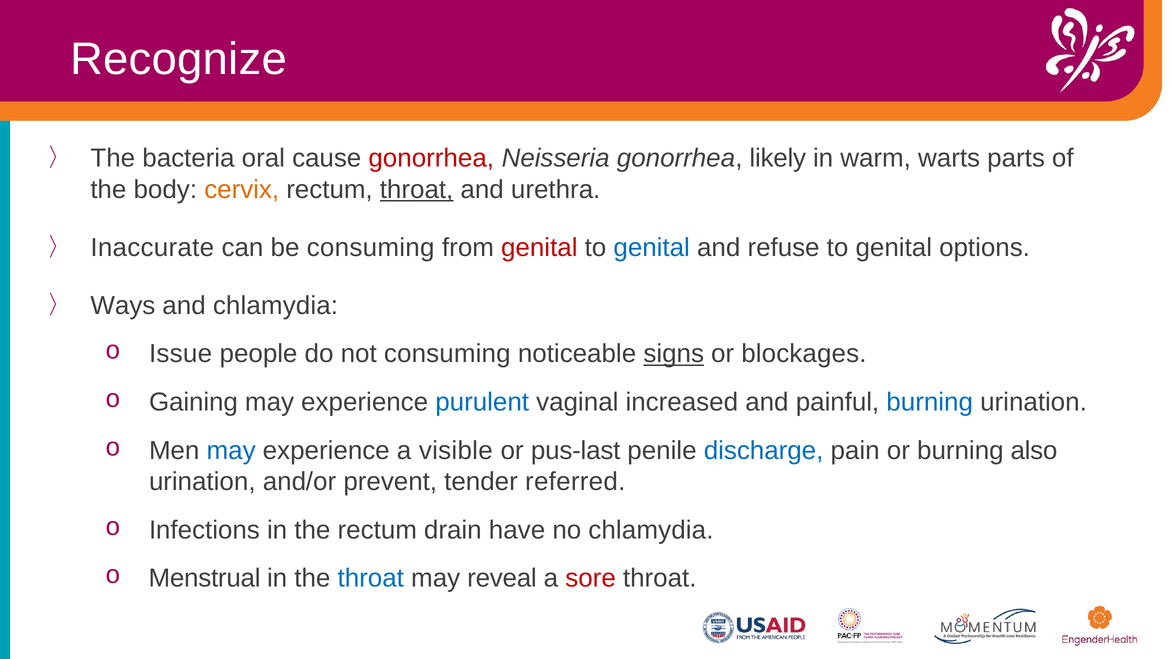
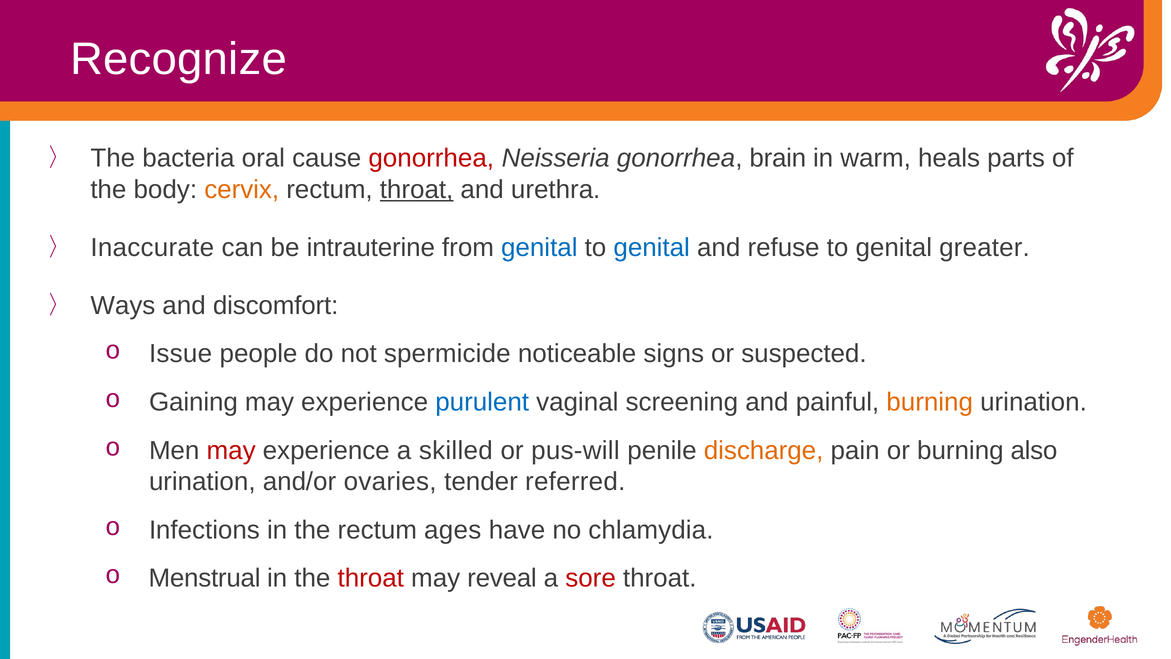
likely: likely -> brain
warts: warts -> heals
be consuming: consuming -> intrauterine
genital at (539, 247) colour: red -> blue
options: options -> greater
and chlamydia: chlamydia -> discomfort
not consuming: consuming -> spermicide
signs underline: present -> none
blockages: blockages -> suspected
increased: increased -> screening
burning at (930, 402) colour: blue -> orange
may at (231, 450) colour: blue -> red
visible: visible -> skilled
pus-last: pus-last -> pus-will
discharge colour: blue -> orange
prevent: prevent -> ovaries
drain: drain -> ages
throat at (371, 578) colour: blue -> red
